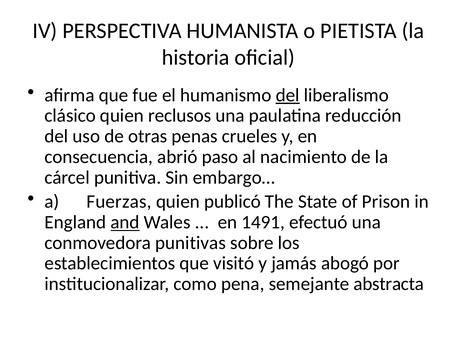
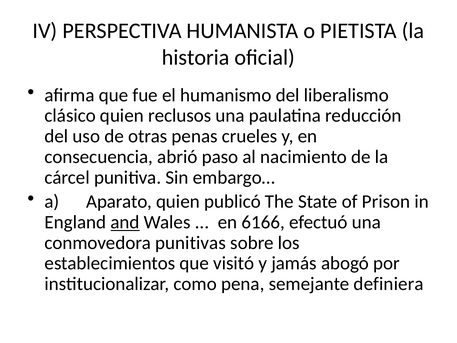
del at (288, 95) underline: present -> none
Fuerzas: Fuerzas -> Aparato
1491: 1491 -> 6166
abstracta: abstracta -> definiera
